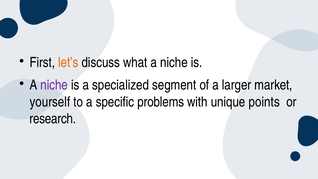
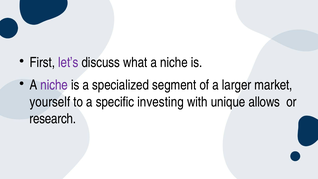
let’s colour: orange -> purple
problems: problems -> investing
points: points -> allows
